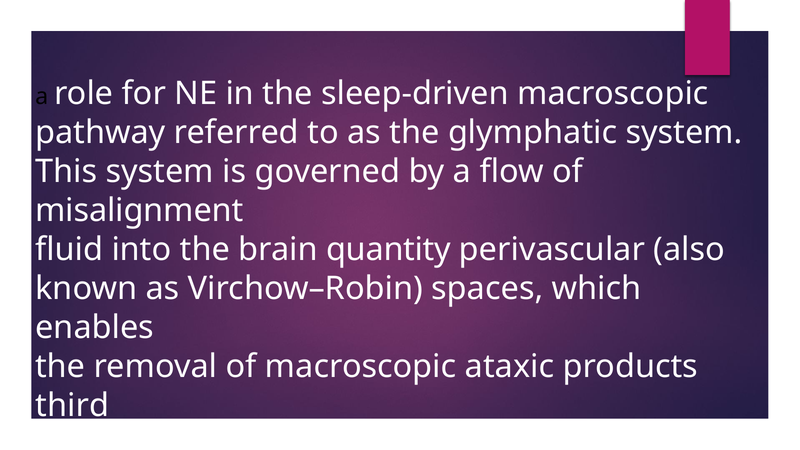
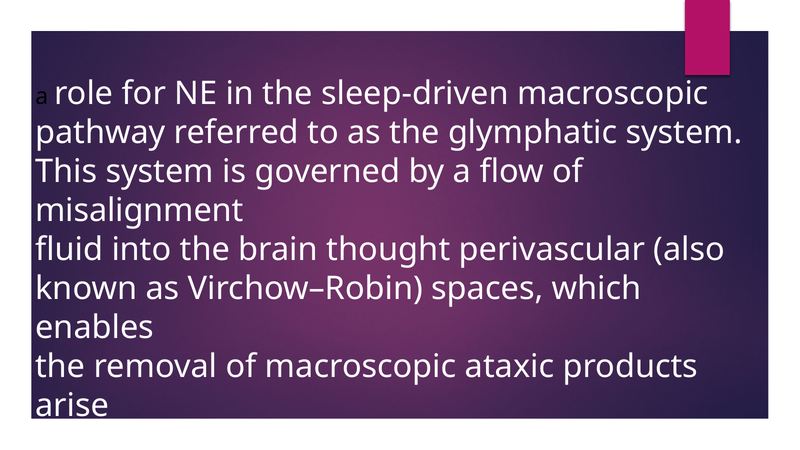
quantity: quantity -> thought
third: third -> arise
